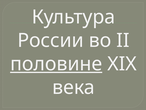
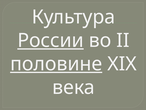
России underline: none -> present
